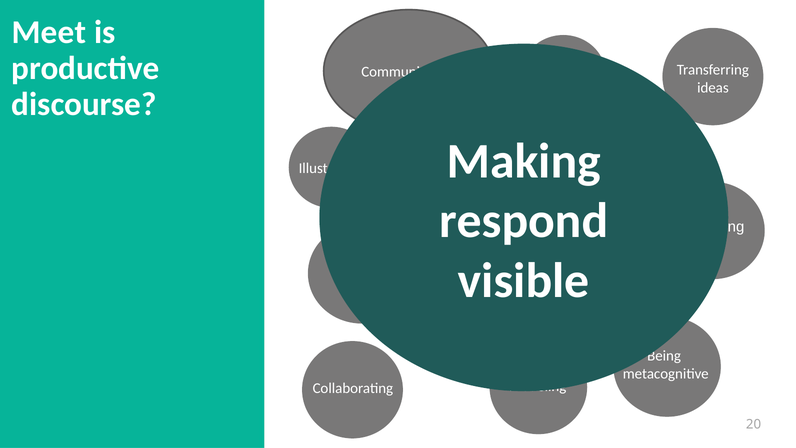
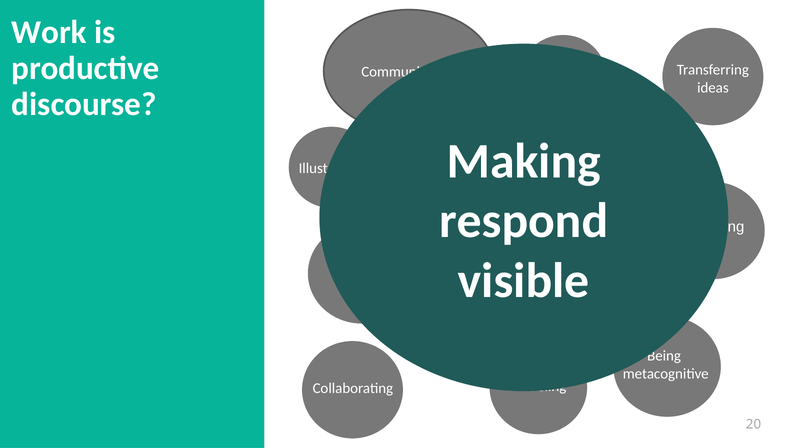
Meet: Meet -> Work
